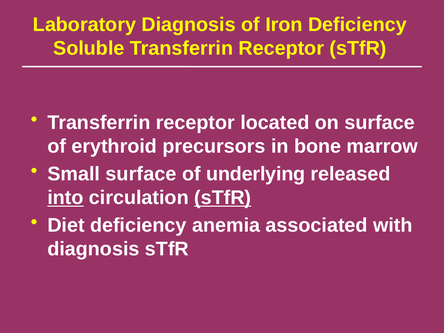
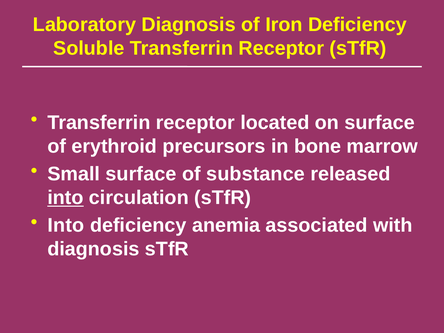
underlying: underlying -> substance
sTfR at (223, 198) underline: present -> none
Diet at (66, 225): Diet -> Into
